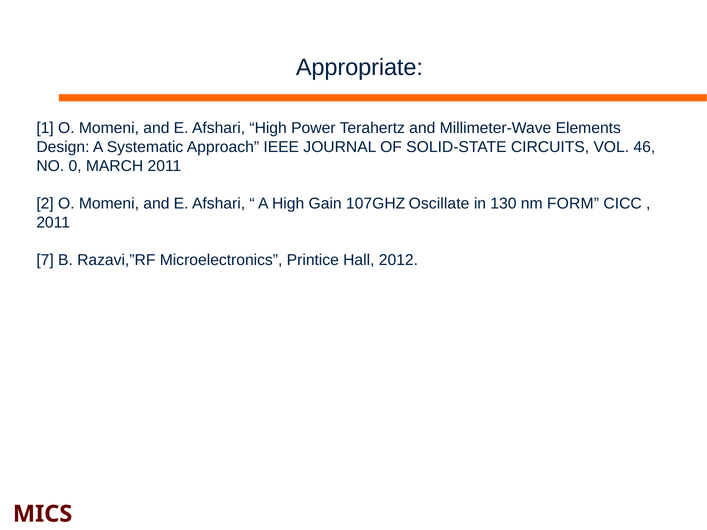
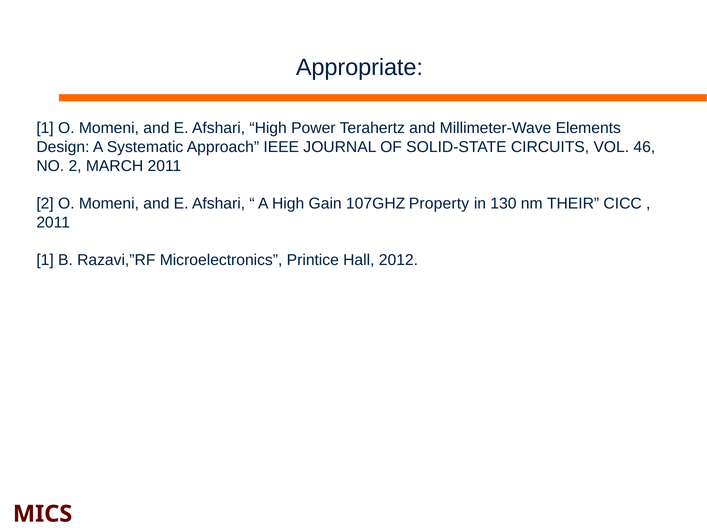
NO 0: 0 -> 2
Oscillate: Oscillate -> Property
FORM: FORM -> THEIR
7 at (45, 260): 7 -> 1
